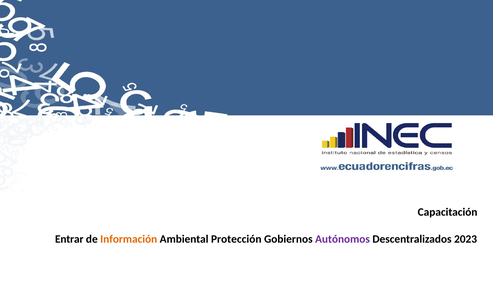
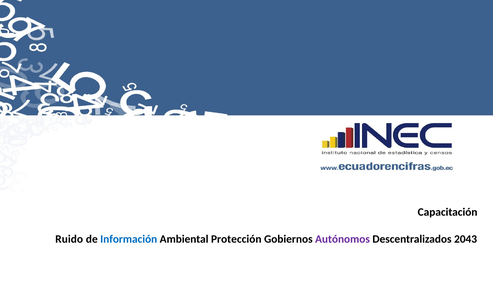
Entrar: Entrar -> Ruido
Información colour: orange -> blue
2023: 2023 -> 2043
